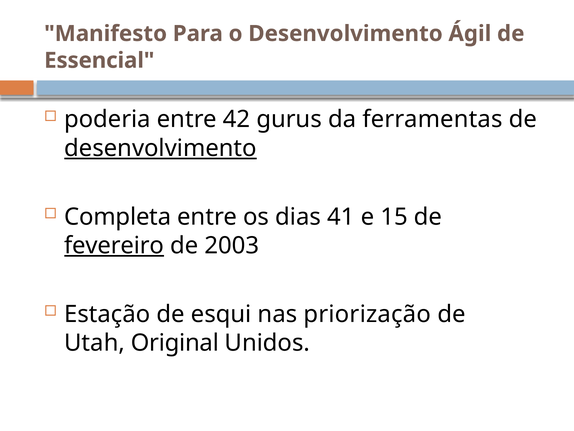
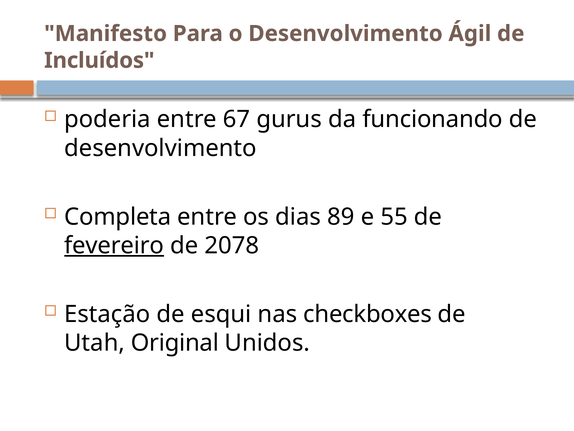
Essencial: Essencial -> Incluídos
42: 42 -> 67
ferramentas: ferramentas -> funcionando
desenvolvimento at (160, 148) underline: present -> none
41: 41 -> 89
15: 15 -> 55
2003: 2003 -> 2078
priorização: priorização -> checkboxes
